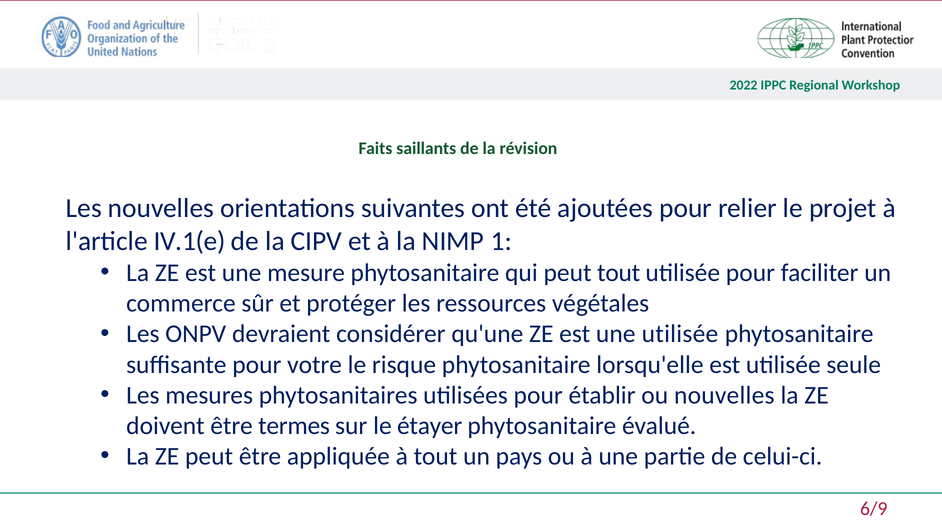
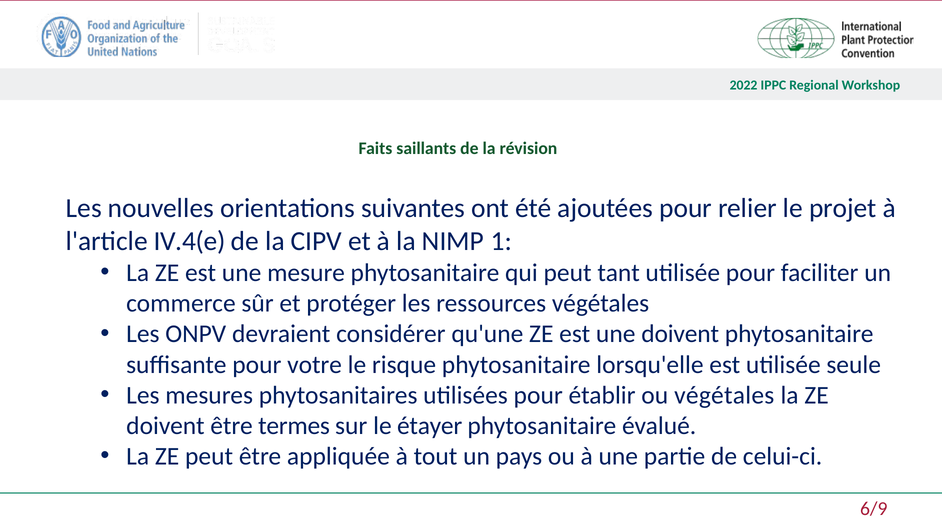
IV.1(e: IV.1(e -> IV.4(e
peut tout: tout -> tant
une utilisée: utilisée -> doivent
ou nouvelles: nouvelles -> végétales
